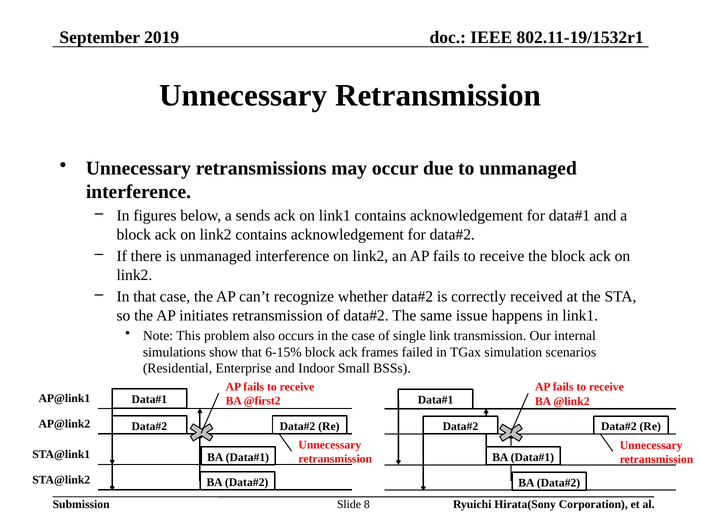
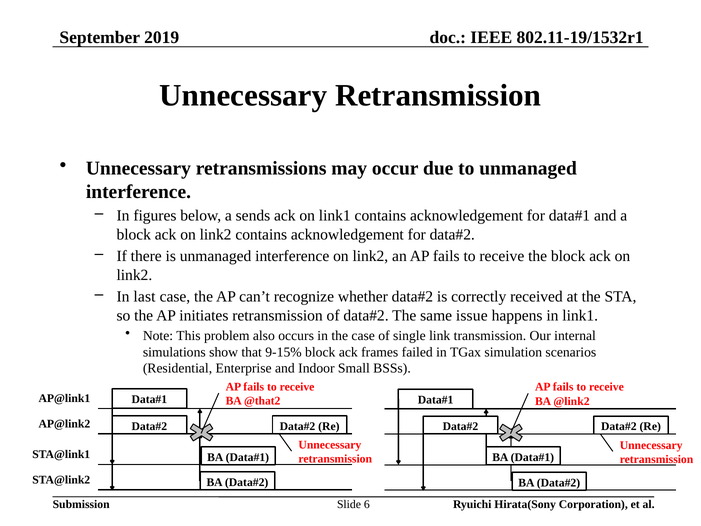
In that: that -> last
6-15%: 6-15% -> 9-15%
@first2: @first2 -> @that2
8: 8 -> 6
